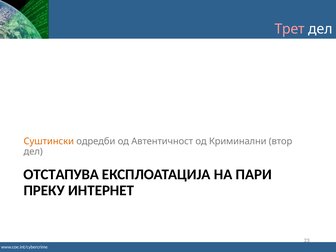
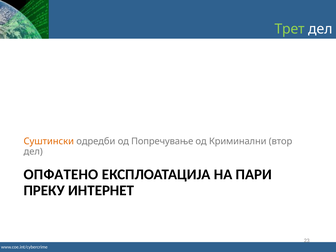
Трет colour: pink -> light green
Автентичност: Автентичност -> Попречување
ОТСТАПУВА: ОТСТАПУВА -> ОПФАТЕНО
